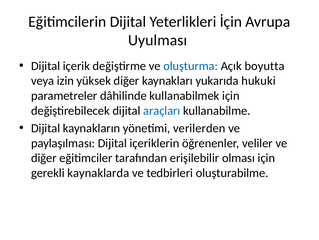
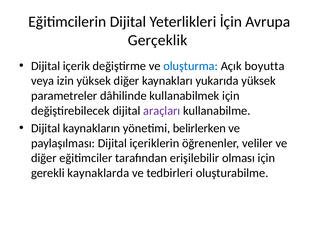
Uyulması: Uyulması -> Gerçeklik
yukarıda hukuki: hukuki -> yüksek
araçları colour: blue -> purple
verilerden: verilerden -> belirlerken
